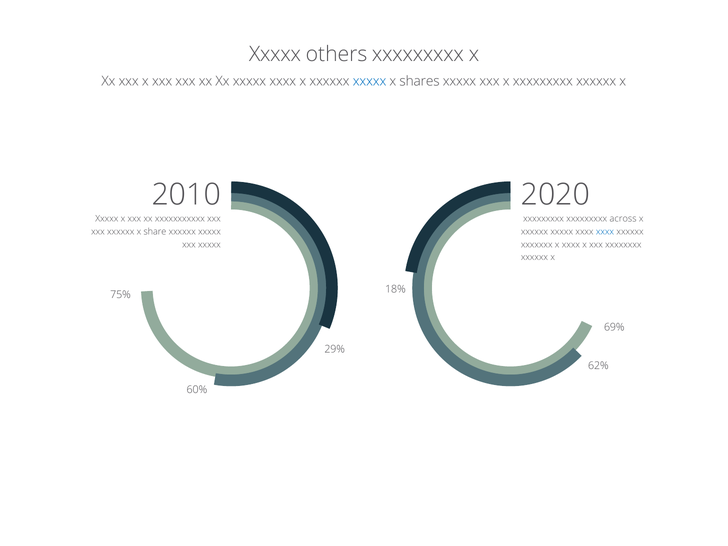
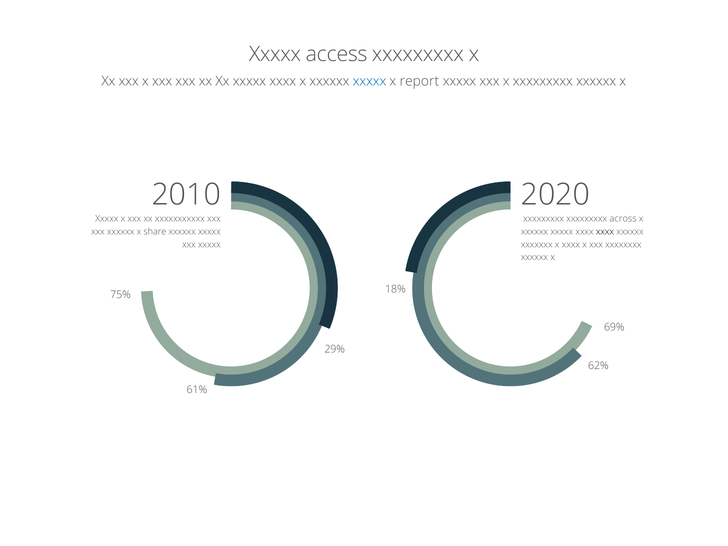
others: others -> access
shares: shares -> report
xxxx at (605, 232) colour: blue -> black
60%: 60% -> 61%
